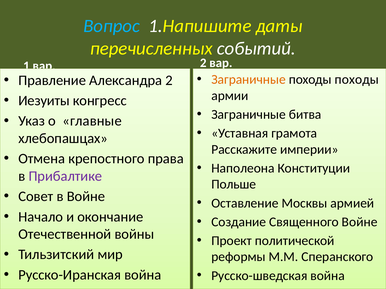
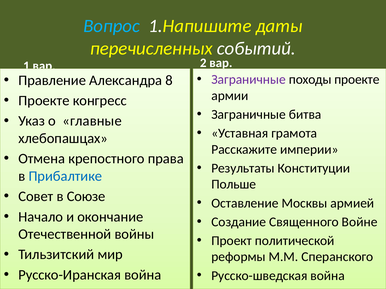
Заграничные at (249, 80) colour: orange -> purple
походы походы: походы -> проекте
Александра 2: 2 -> 8
Иезуиты at (44, 101): Иезуиты -> Проекте
Наполеона: Наполеона -> Результаты
Прибалтике colour: purple -> blue
в Войне: Войне -> Союзе
